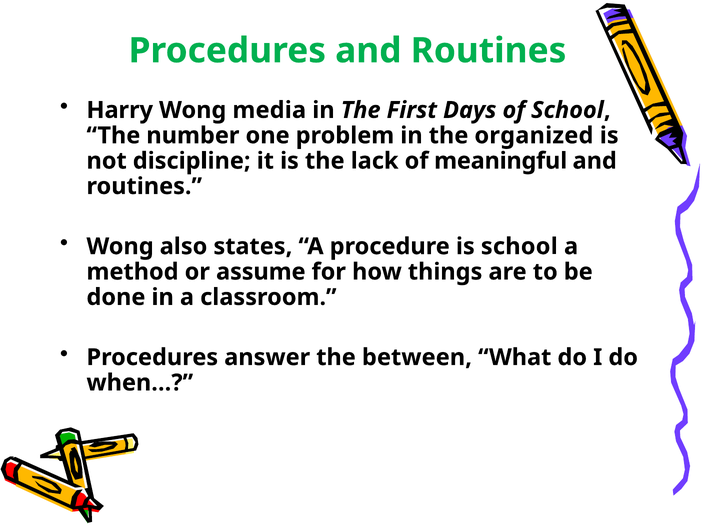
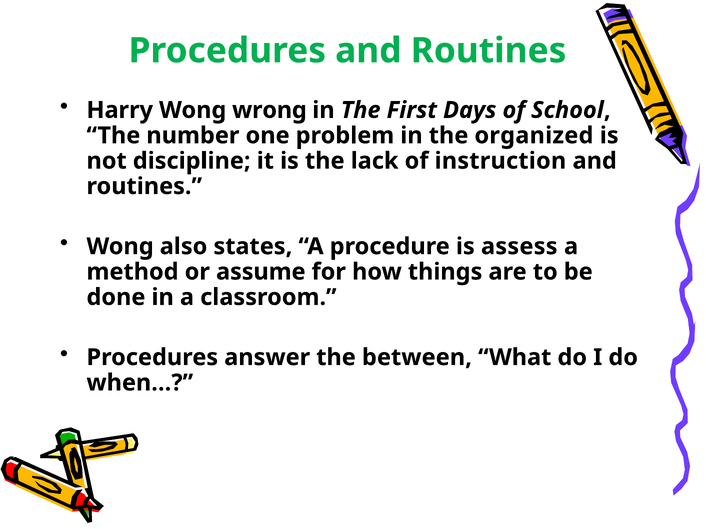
media: media -> wrong
meaningful: meaningful -> instruction
is school: school -> assess
